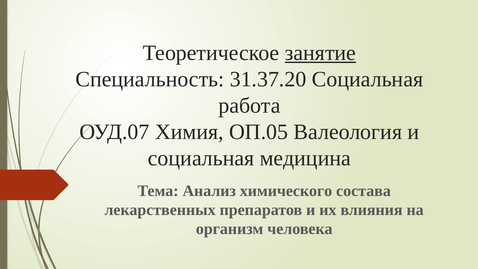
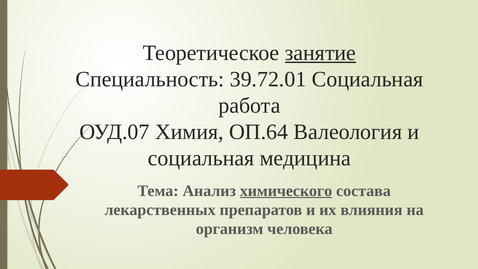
31.37.20: 31.37.20 -> 39.72.01
ОП.05: ОП.05 -> ОП.64
химического underline: none -> present
